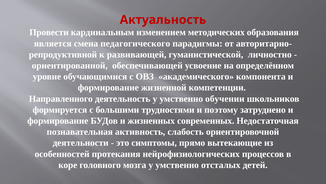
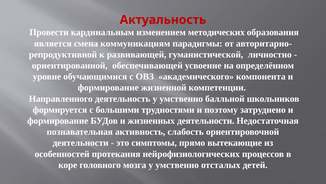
педагогического: педагогического -> коммуникациям
обучении: обучении -> балльной
жизненных современных: современных -> деятельности
